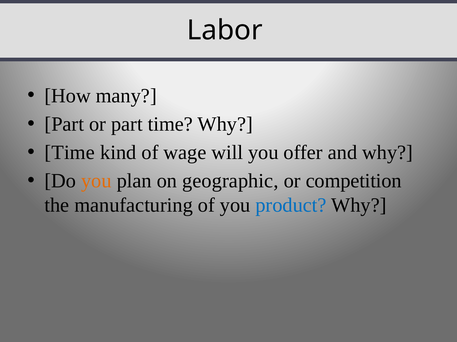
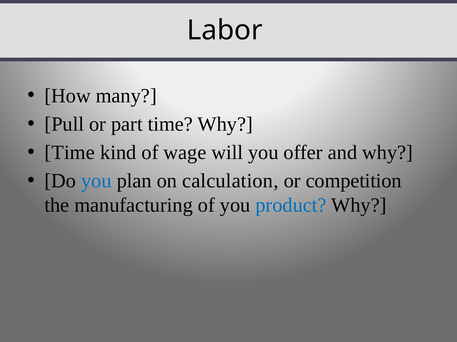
Part at (64, 124): Part -> Pull
you at (96, 181) colour: orange -> blue
geographic: geographic -> calculation
